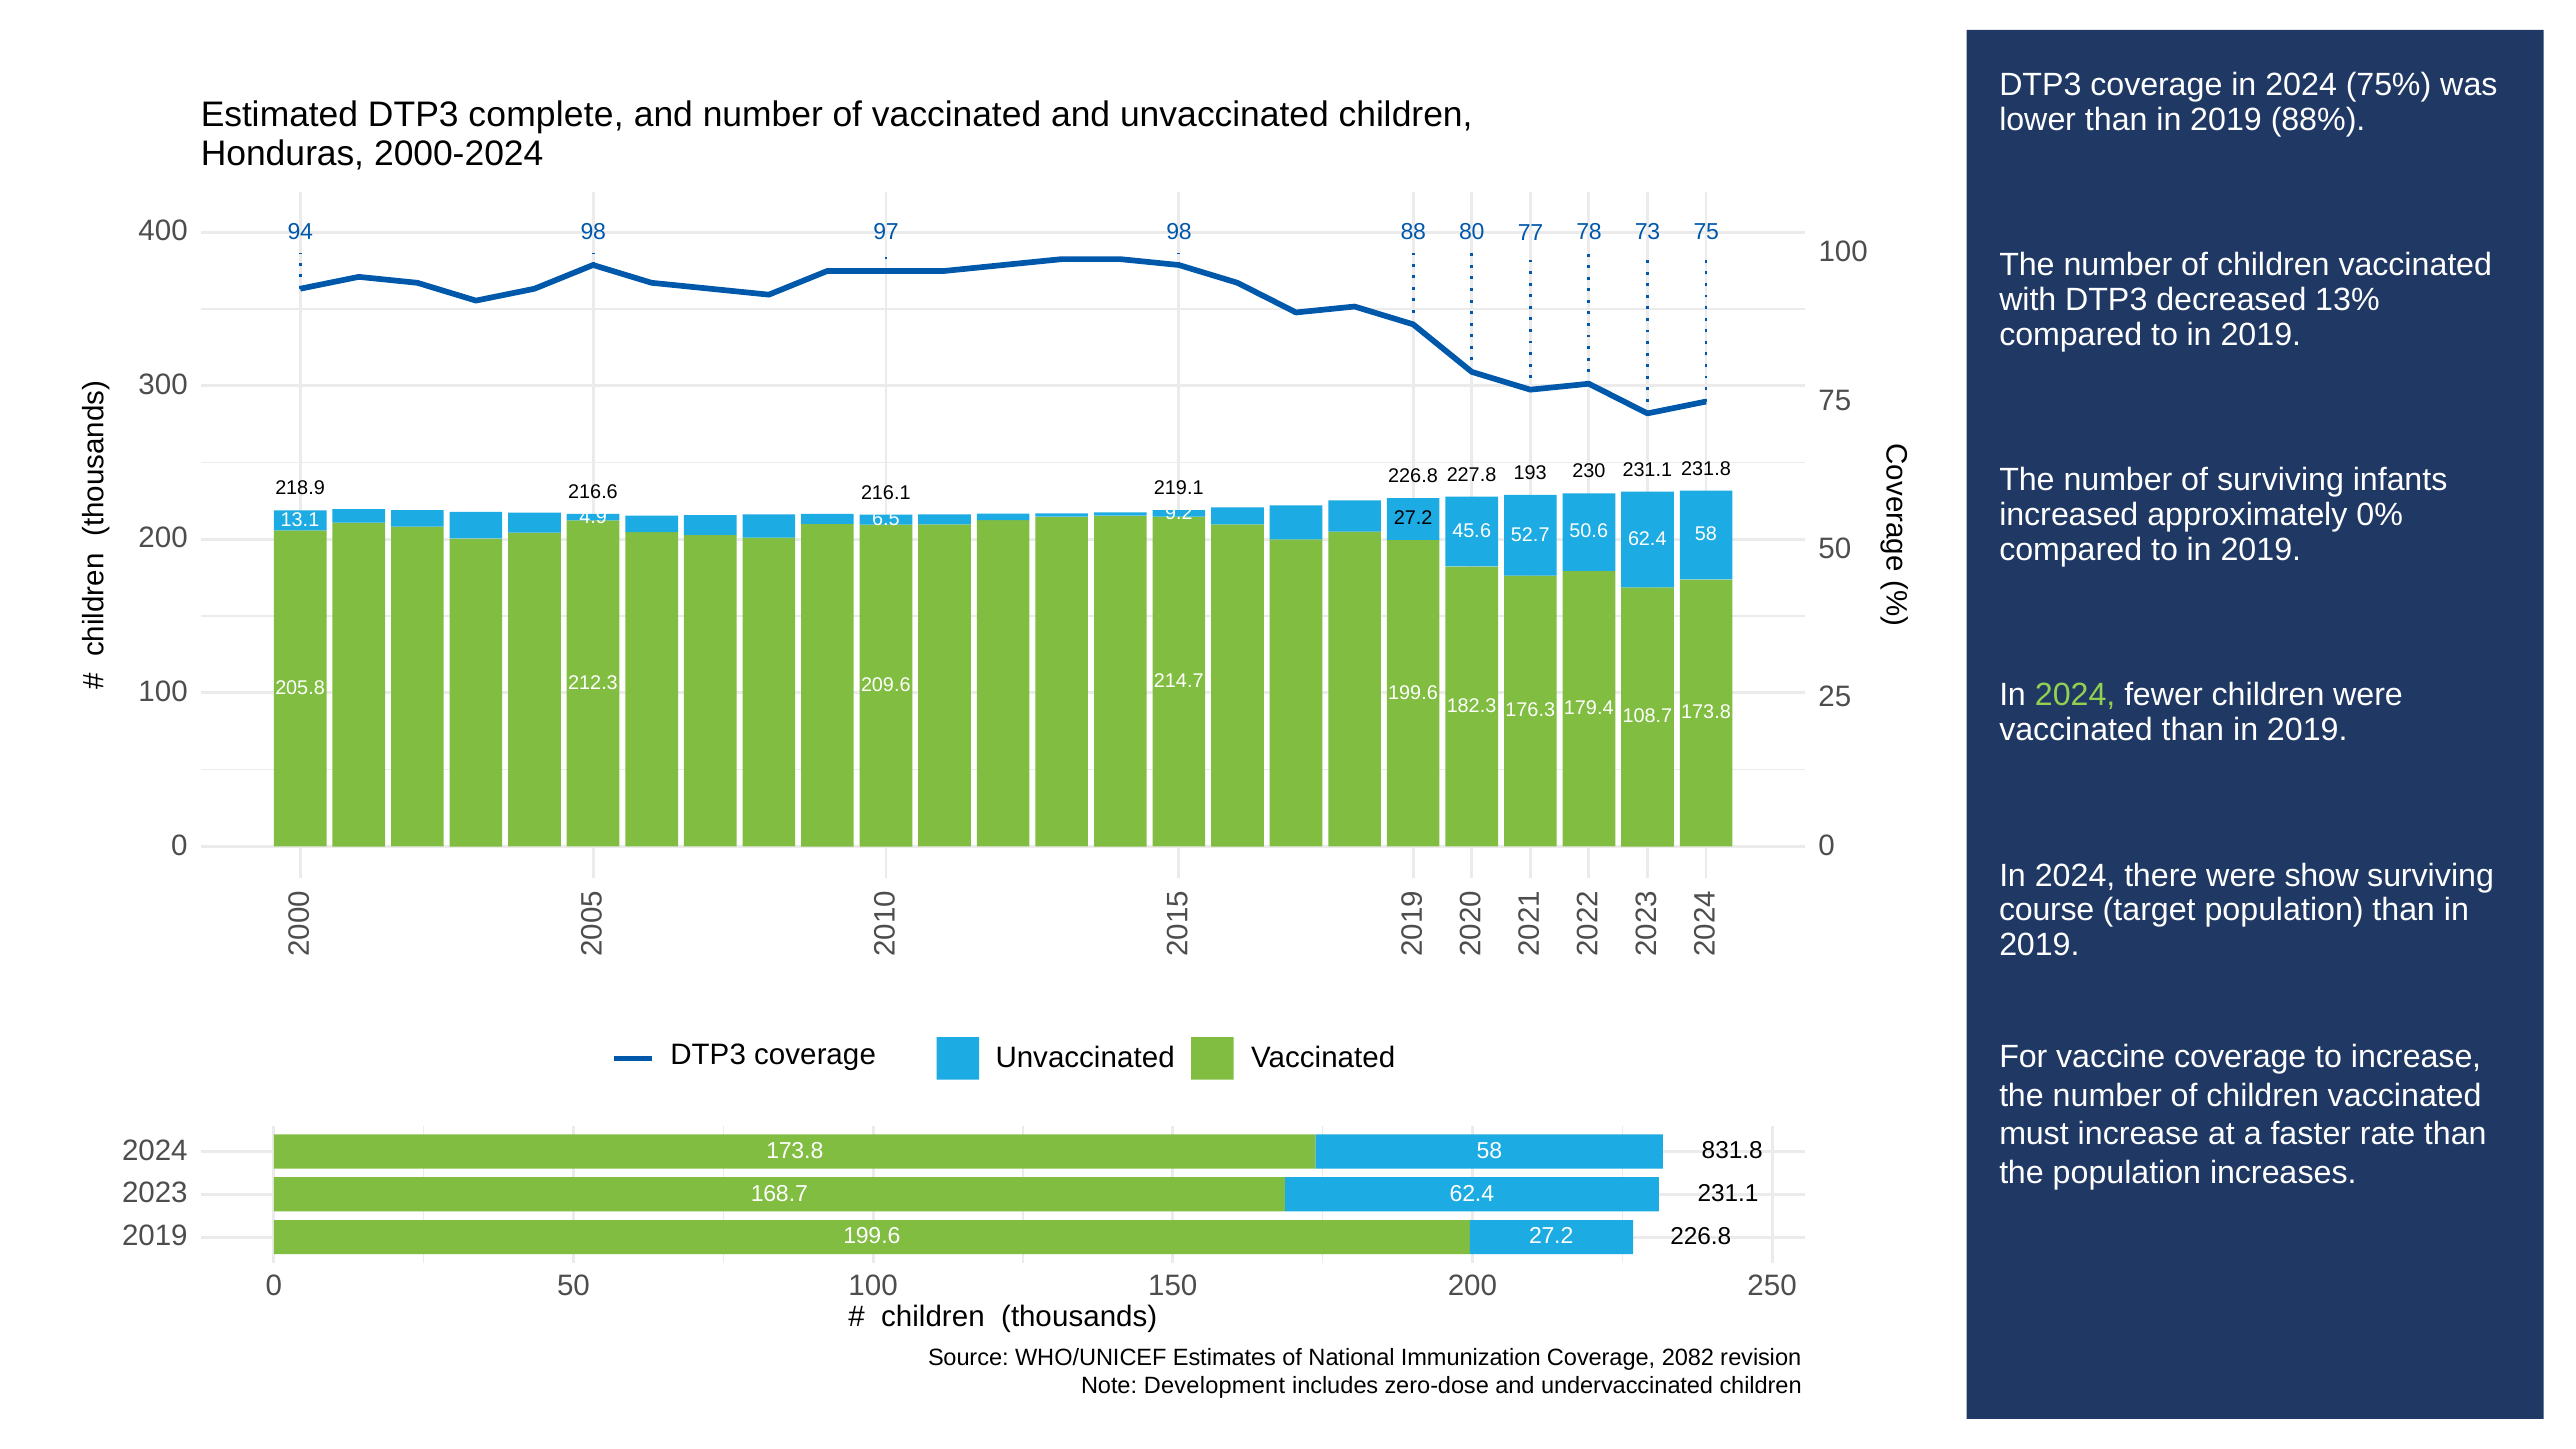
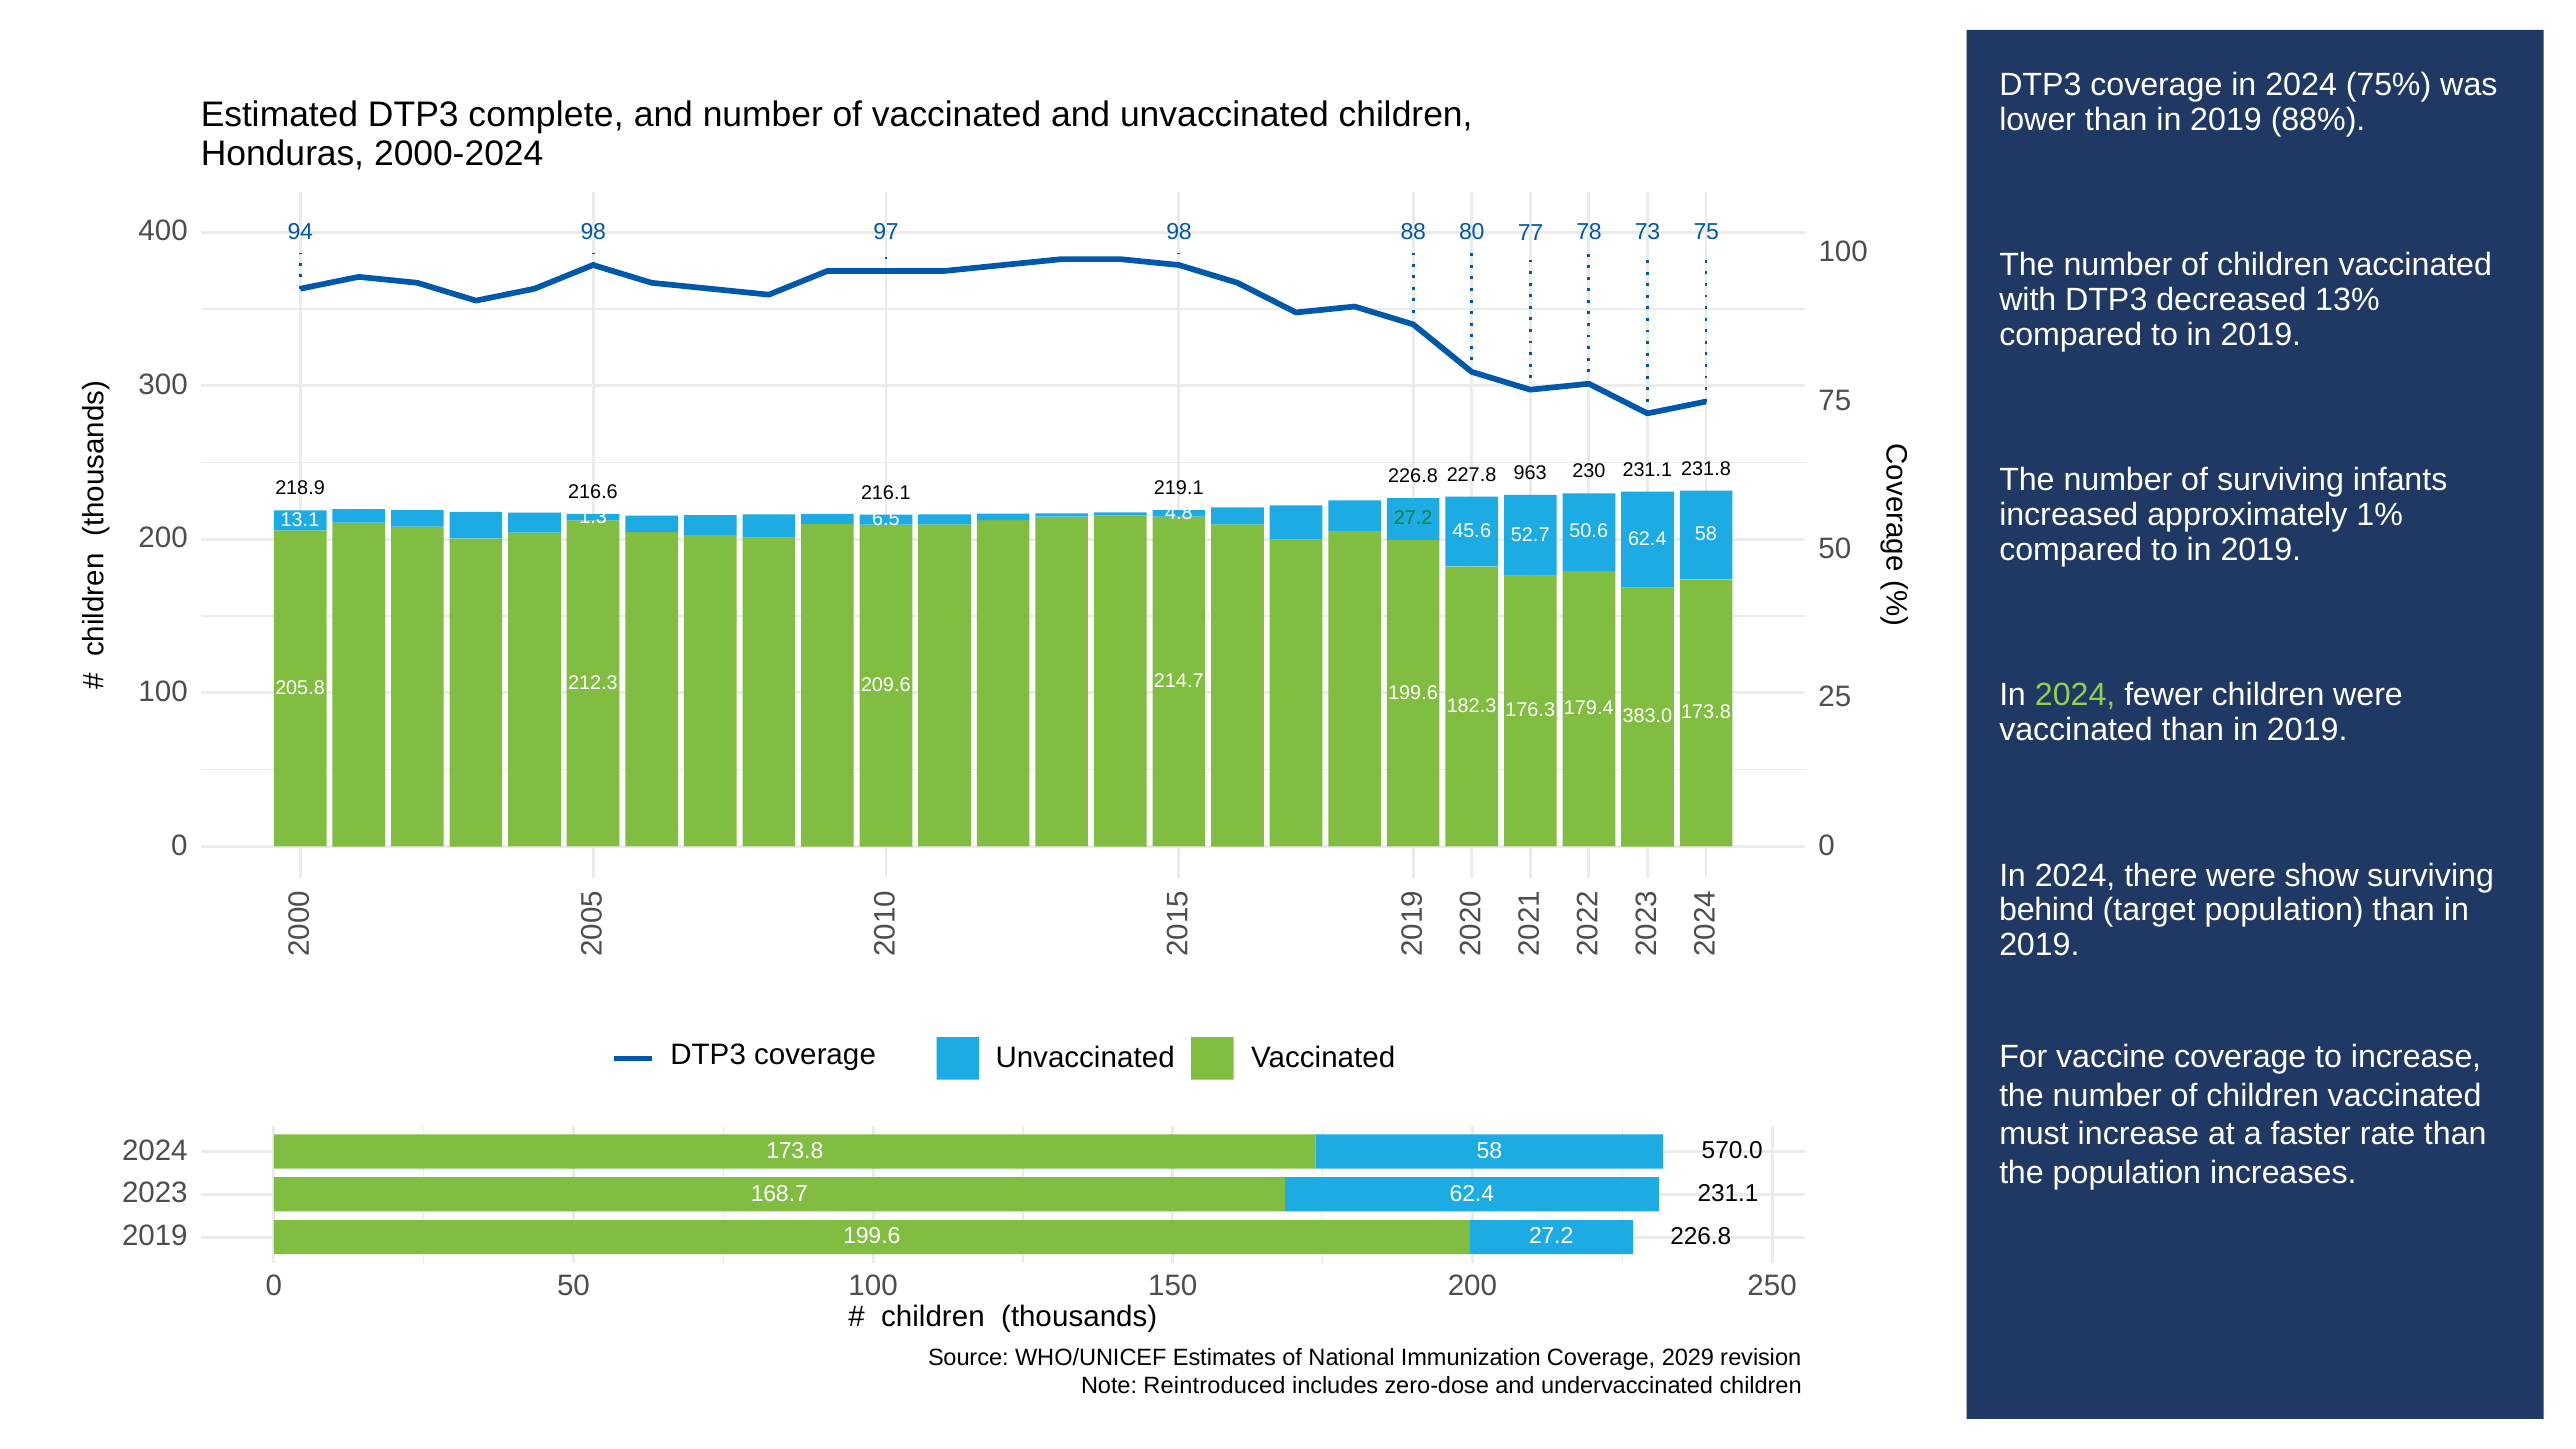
193: 193 -> 963
0%: 0% -> 1%
9.2: 9.2 -> 4.8
4.9: 4.9 -> 1.3
27.2 at (1413, 518) colour: black -> green
108.7: 108.7 -> 383.0
course: course -> behind
831.8: 831.8 -> 570.0
2082: 2082 -> 2029
Development: Development -> Reintroduced
